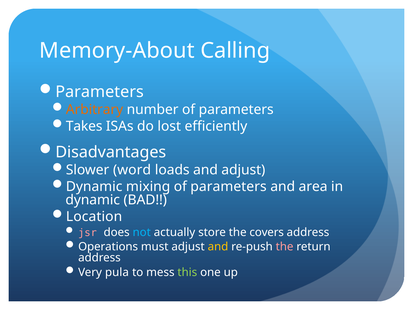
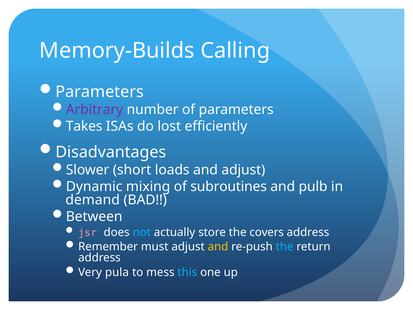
Memory-About: Memory-About -> Memory-Builds
Arbitrary colour: orange -> purple
word: word -> short
mixing of parameters: parameters -> subroutines
area: area -> pulb
dynamic at (93, 200): dynamic -> demand
Location: Location -> Between
Operations: Operations -> Remember
the at (285, 246) colour: pink -> light blue
this colour: light green -> light blue
